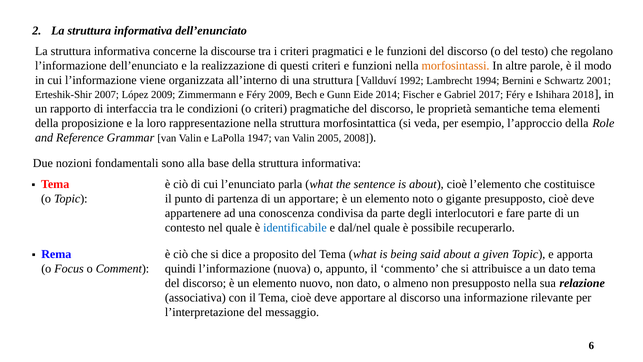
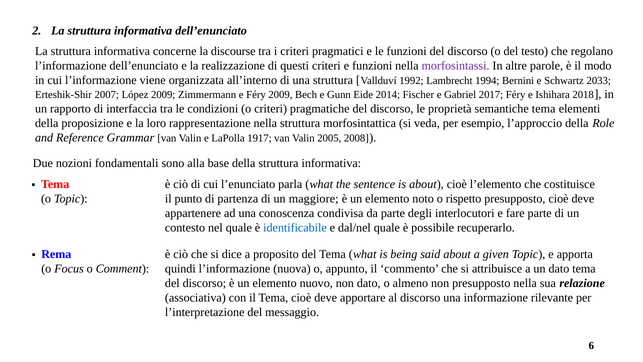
morfosintassi colour: orange -> purple
2001: 2001 -> 2033
1947: 1947 -> 1917
un apportare: apportare -> maggiore
gigante: gigante -> rispetto
